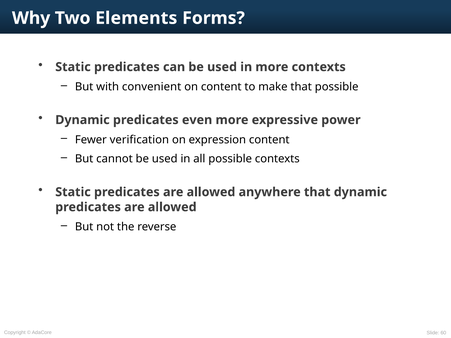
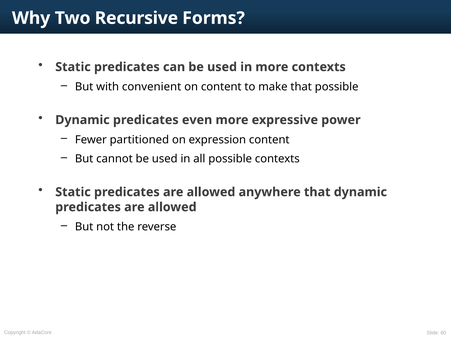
Elements: Elements -> Recursive
verification: verification -> partitioned
